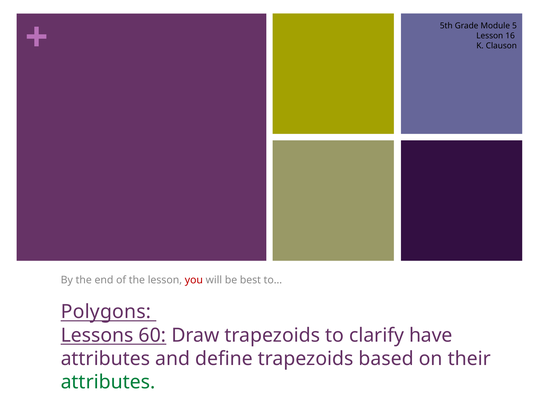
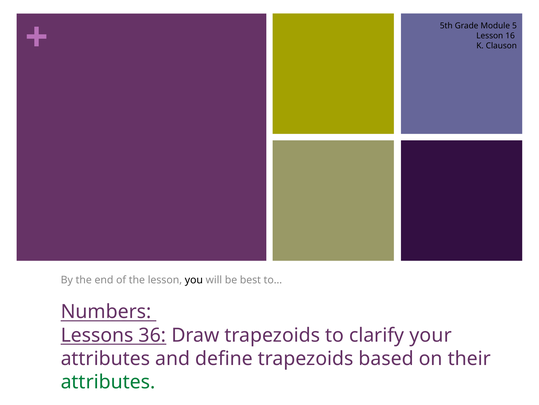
you colour: red -> black
Polygons: Polygons -> Numbers
60: 60 -> 36
have: have -> your
